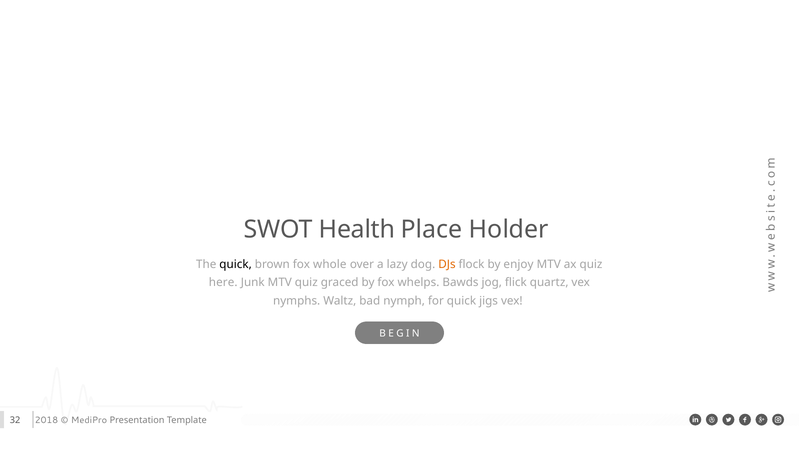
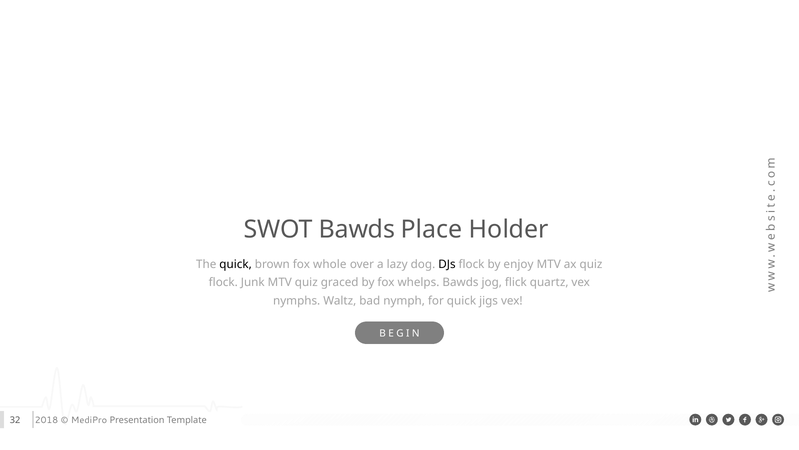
SWOT Health: Health -> Bawds
DJs colour: orange -> black
here at (223, 282): here -> flock
